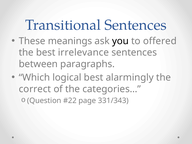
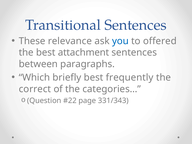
meanings: meanings -> relevance
you colour: black -> blue
irrelevance: irrelevance -> attachment
logical: logical -> briefly
alarmingly: alarmingly -> frequently
